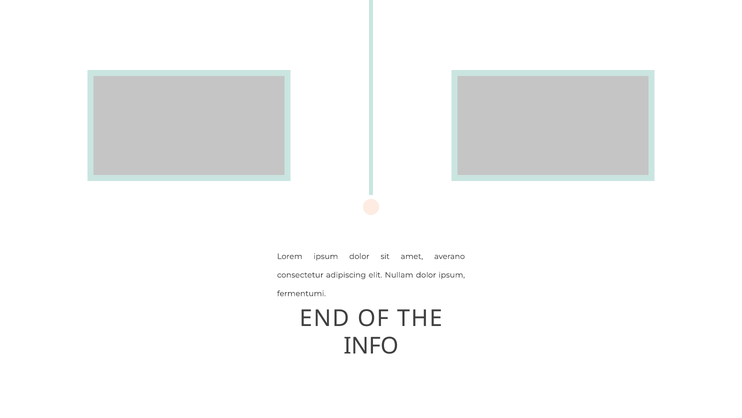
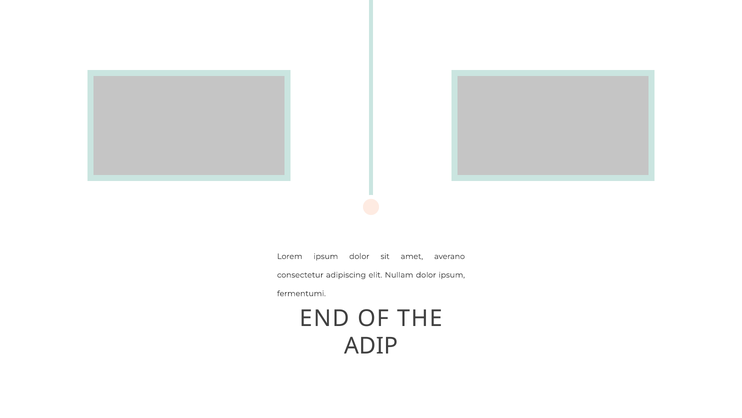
INFO: INFO -> ADIP
